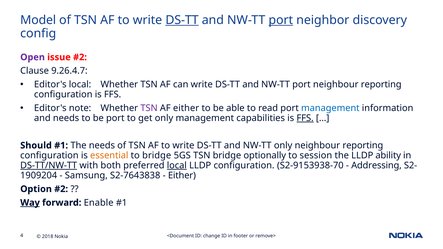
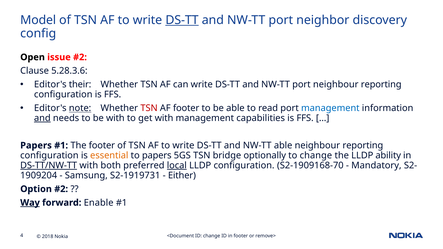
port at (281, 20) underline: present -> none
Open colour: purple -> black
9.26.4.7: 9.26.4.7 -> 5.28.3.6
Editor's local: local -> their
note underline: none -> present
TSN at (149, 108) colour: purple -> red
AF either: either -> footer
and at (42, 118) underline: none -> present
be port: port -> with
get only: only -> with
FFS at (305, 118) underline: present -> none
Should at (36, 146): Should -> Papers
The needs: needs -> footer
NW-TT only: only -> able
to bridge: bridge -> papers
to session: session -> change
S2-9153938-70: S2-9153938-70 -> S2-1909168-70
Addressing: Addressing -> Mandatory
S2-7643838: S2-7643838 -> S2-1919731
